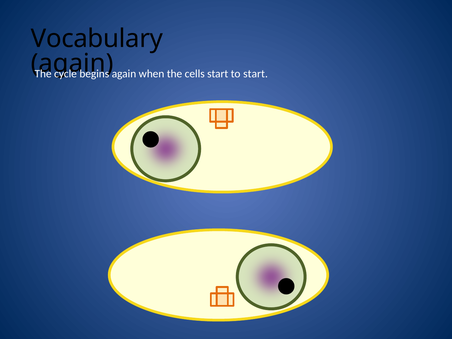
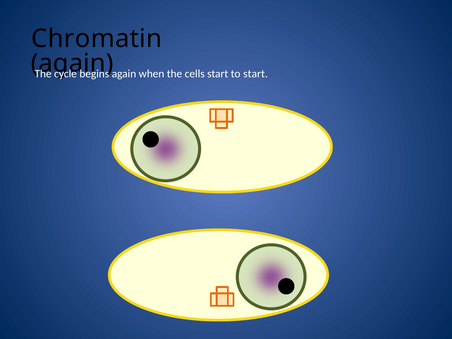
Vocabulary: Vocabulary -> Chromatin
